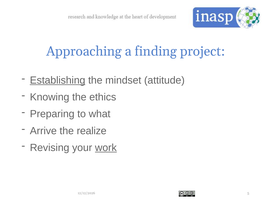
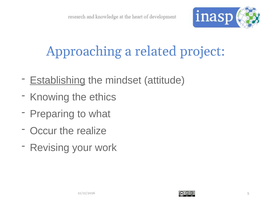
finding: finding -> related
Arrive: Arrive -> Occur
work underline: present -> none
